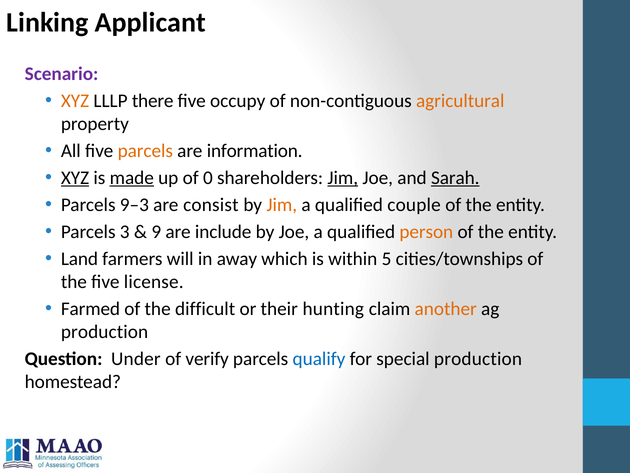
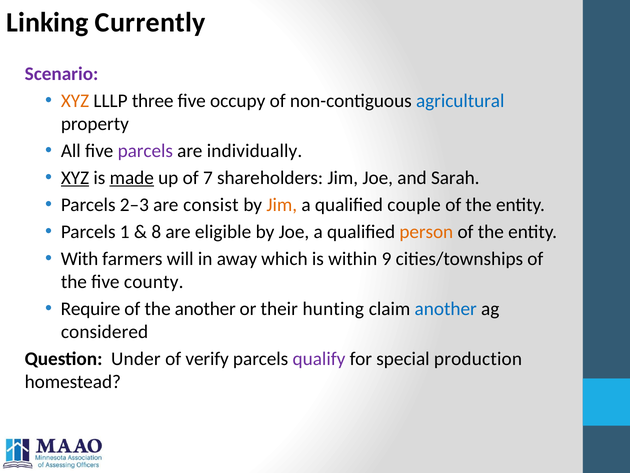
Applicant: Applicant -> Currently
there: there -> three
agricultural colour: orange -> blue
parcels at (145, 151) colour: orange -> purple
information: information -> individually
0: 0 -> 7
Jim at (343, 178) underline: present -> none
Sarah underline: present -> none
9–3: 9–3 -> 2–3
3: 3 -> 1
9: 9 -> 8
include: include -> eligible
Land: Land -> With
5: 5 -> 9
license: license -> county
Farmed: Farmed -> Require
the difficult: difficult -> another
another at (446, 309) colour: orange -> blue
production at (105, 332): production -> considered
qualify colour: blue -> purple
